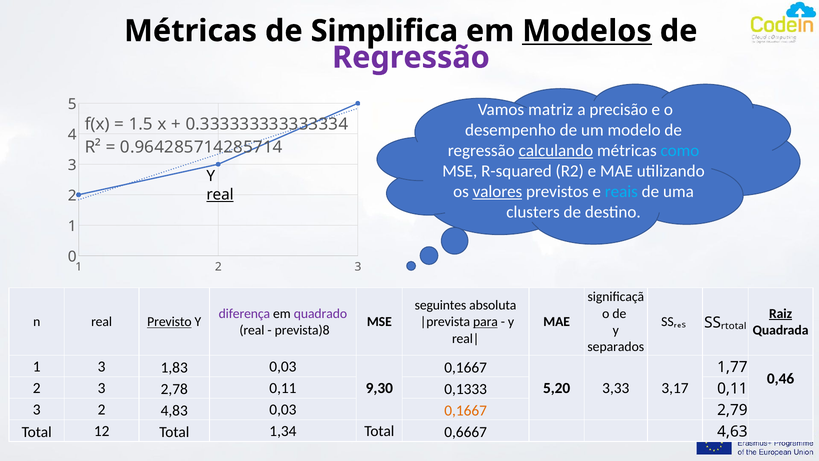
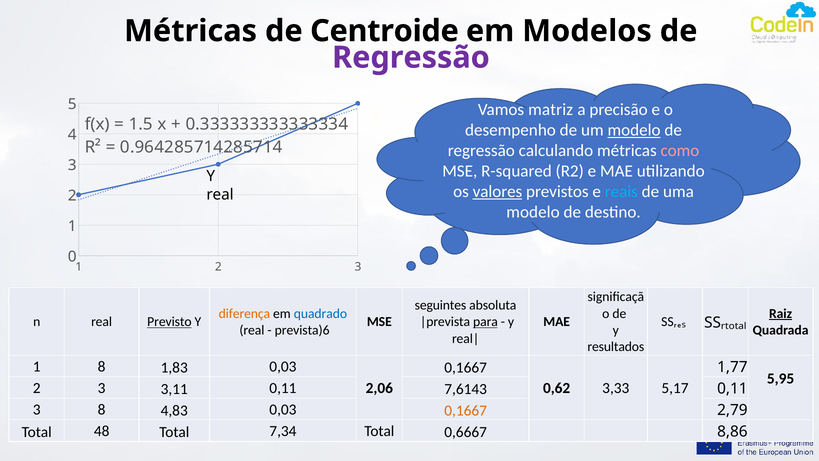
Simplifica: Simplifica -> Centroide
Modelos underline: present -> none
modelo at (634, 130) underline: none -> present
calculando underline: present -> none
como colour: light blue -> pink
real at (220, 195) underline: present -> none
clusters at (533, 212): clusters -> modelo
diferença colour: purple -> orange
quadrado colour: purple -> blue
prevista)8: prevista)8 -> prevista)6
separados: separados -> resultados
1 3: 3 -> 8
0,46: 0,46 -> 5,95
2,78: 2,78 -> 3,11
9,30: 9,30 -> 2,06
0,1333: 0,1333 -> 7,6143
5,20: 5,20 -> 0,62
3,17: 3,17 -> 5,17
3 2: 2 -> 8
12: 12 -> 48
1,34: 1,34 -> 7,34
4,63: 4,63 -> 8,86
